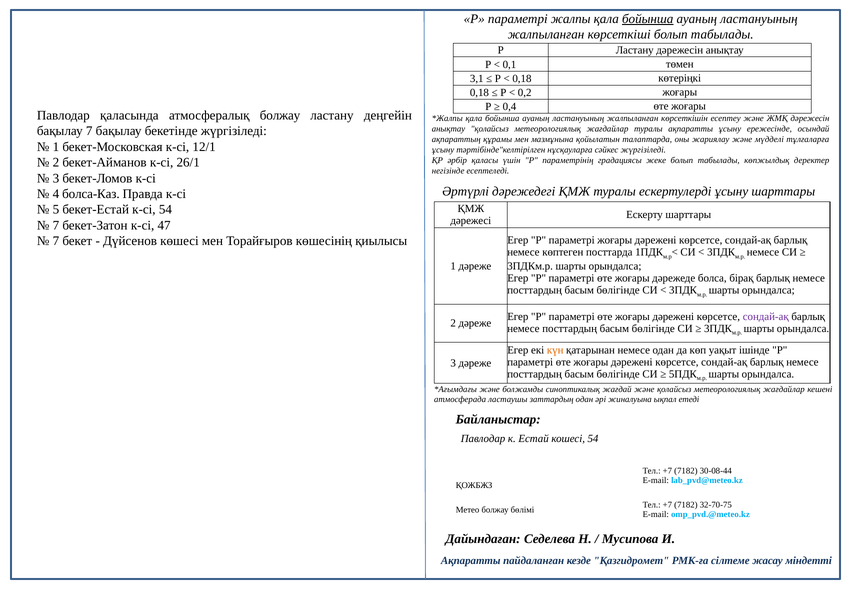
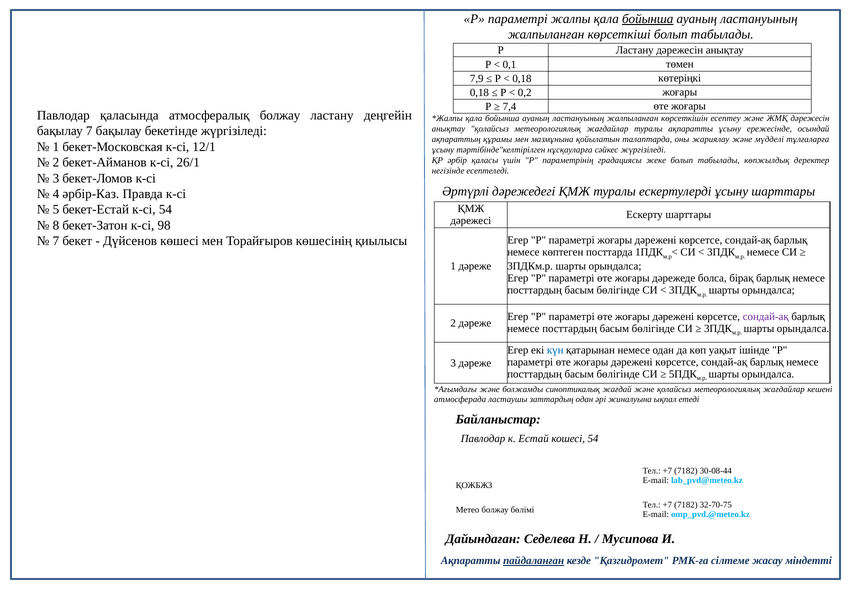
3,1: 3,1 -> 7,9
0,4: 0,4 -> 7,4
болса-Каз: болса-Каз -> әрбір-Каз
7 at (56, 225): 7 -> 8
47: 47 -> 98
күн colour: orange -> blue
пайдаланған underline: none -> present
